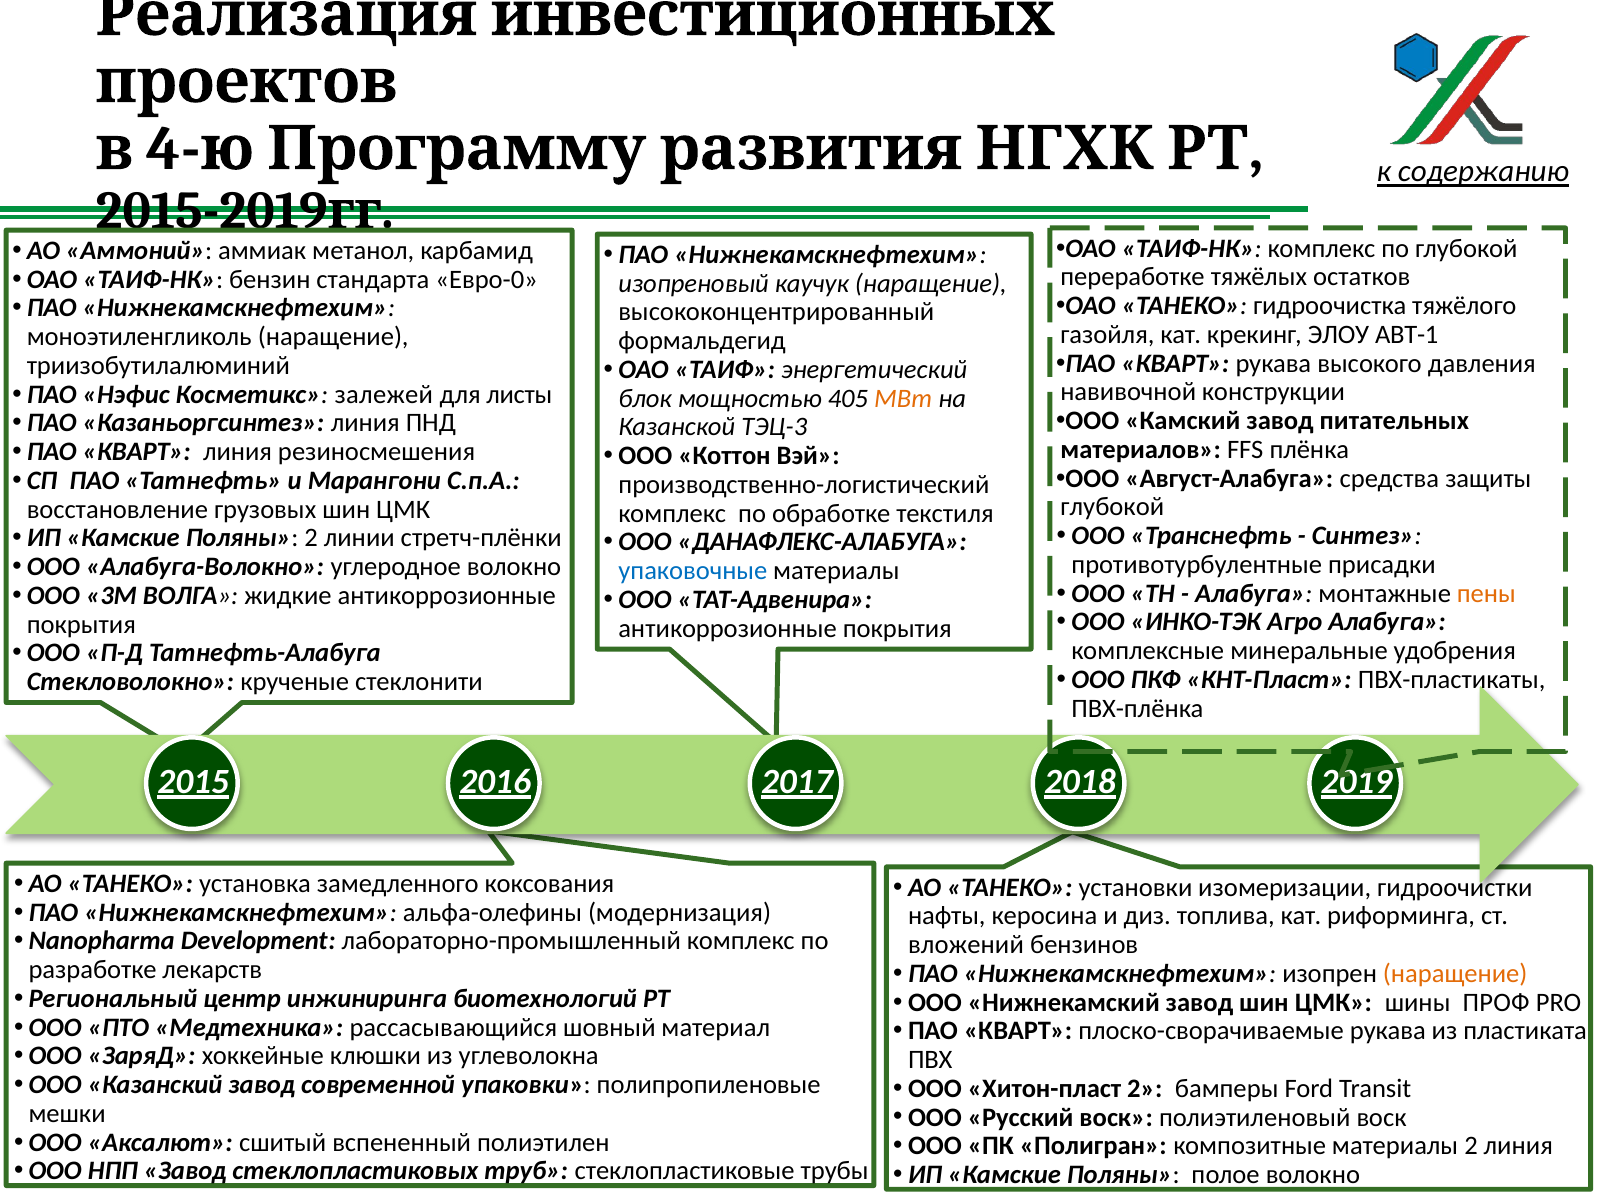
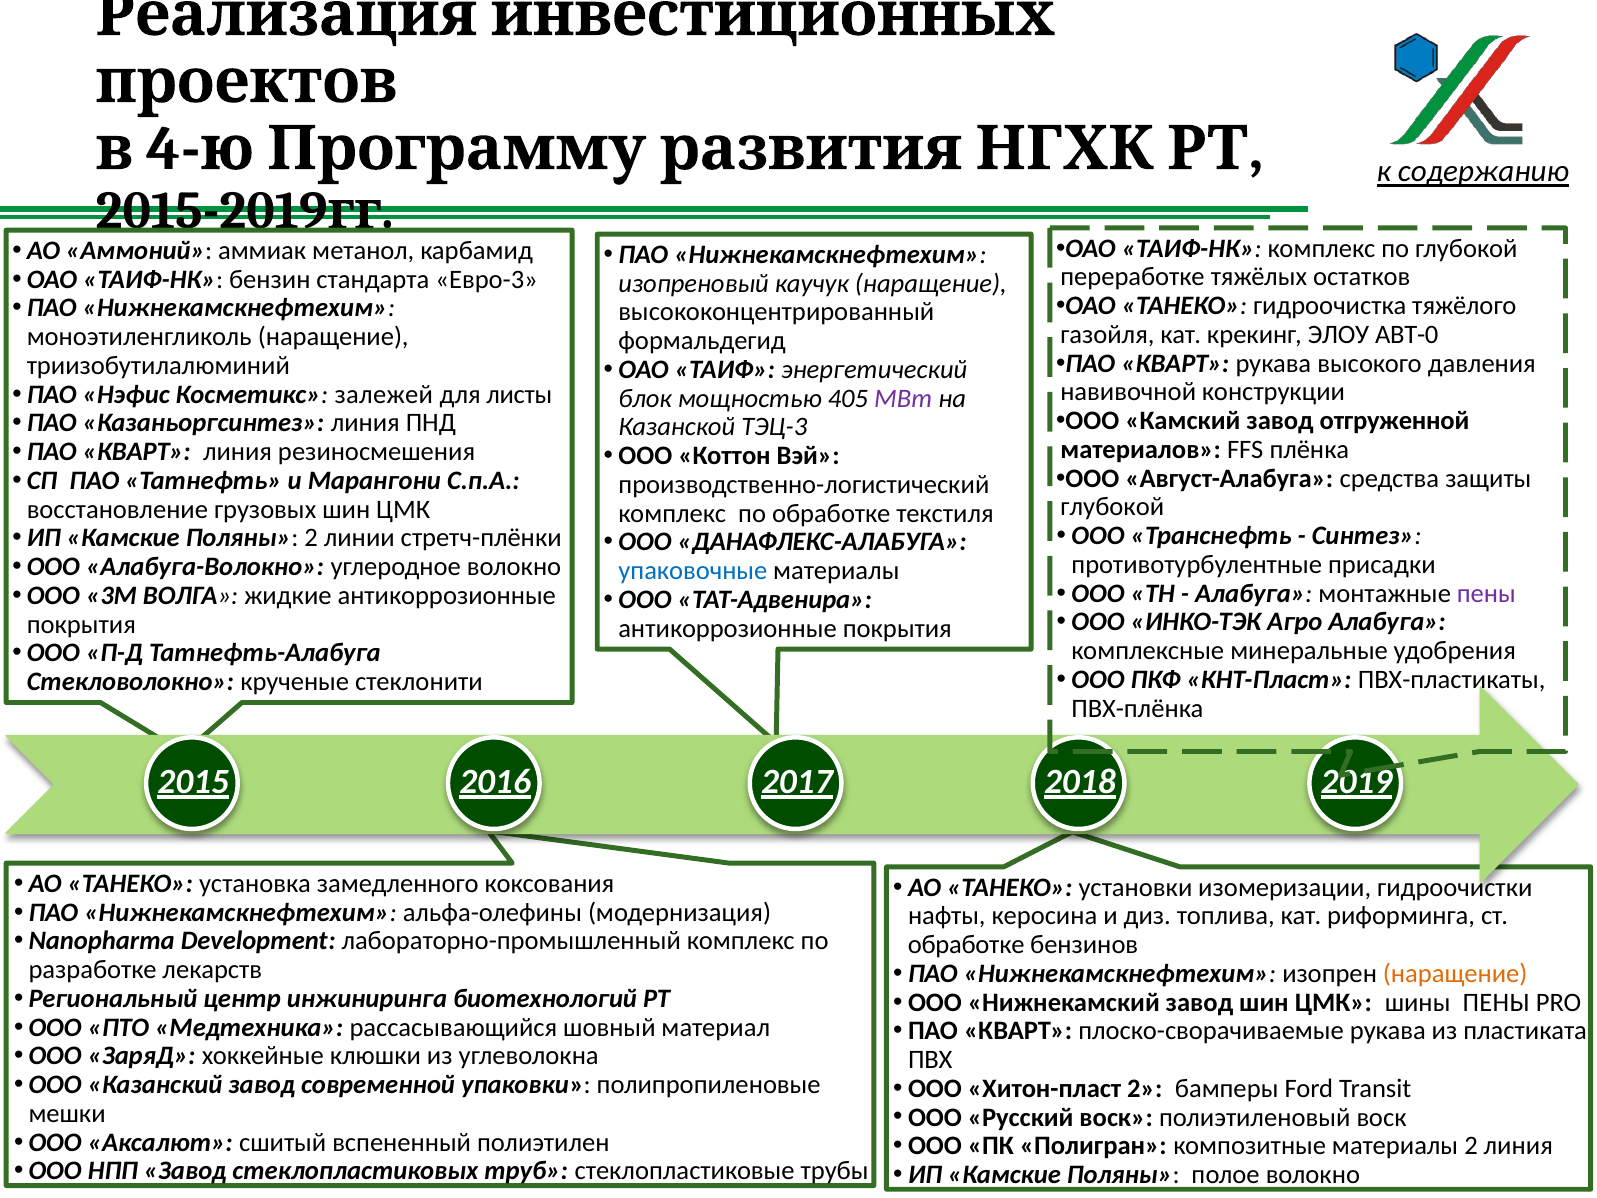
Евро-0: Евро-0 -> Евро-3
АВТ-1: АВТ-1 -> АВТ-0
МВт colour: orange -> purple
питательных: питательных -> отгруженной
пены at (1486, 593) colour: orange -> purple
вложений at (966, 945): вложений -> обработке
шины ПРОФ: ПРОФ -> ПЕНЫ
